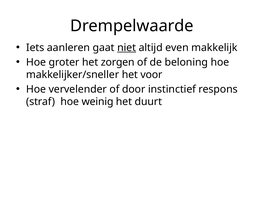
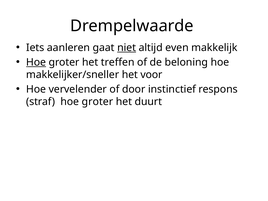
Hoe at (36, 62) underline: none -> present
zorgen: zorgen -> treffen
straf hoe weinig: weinig -> groter
